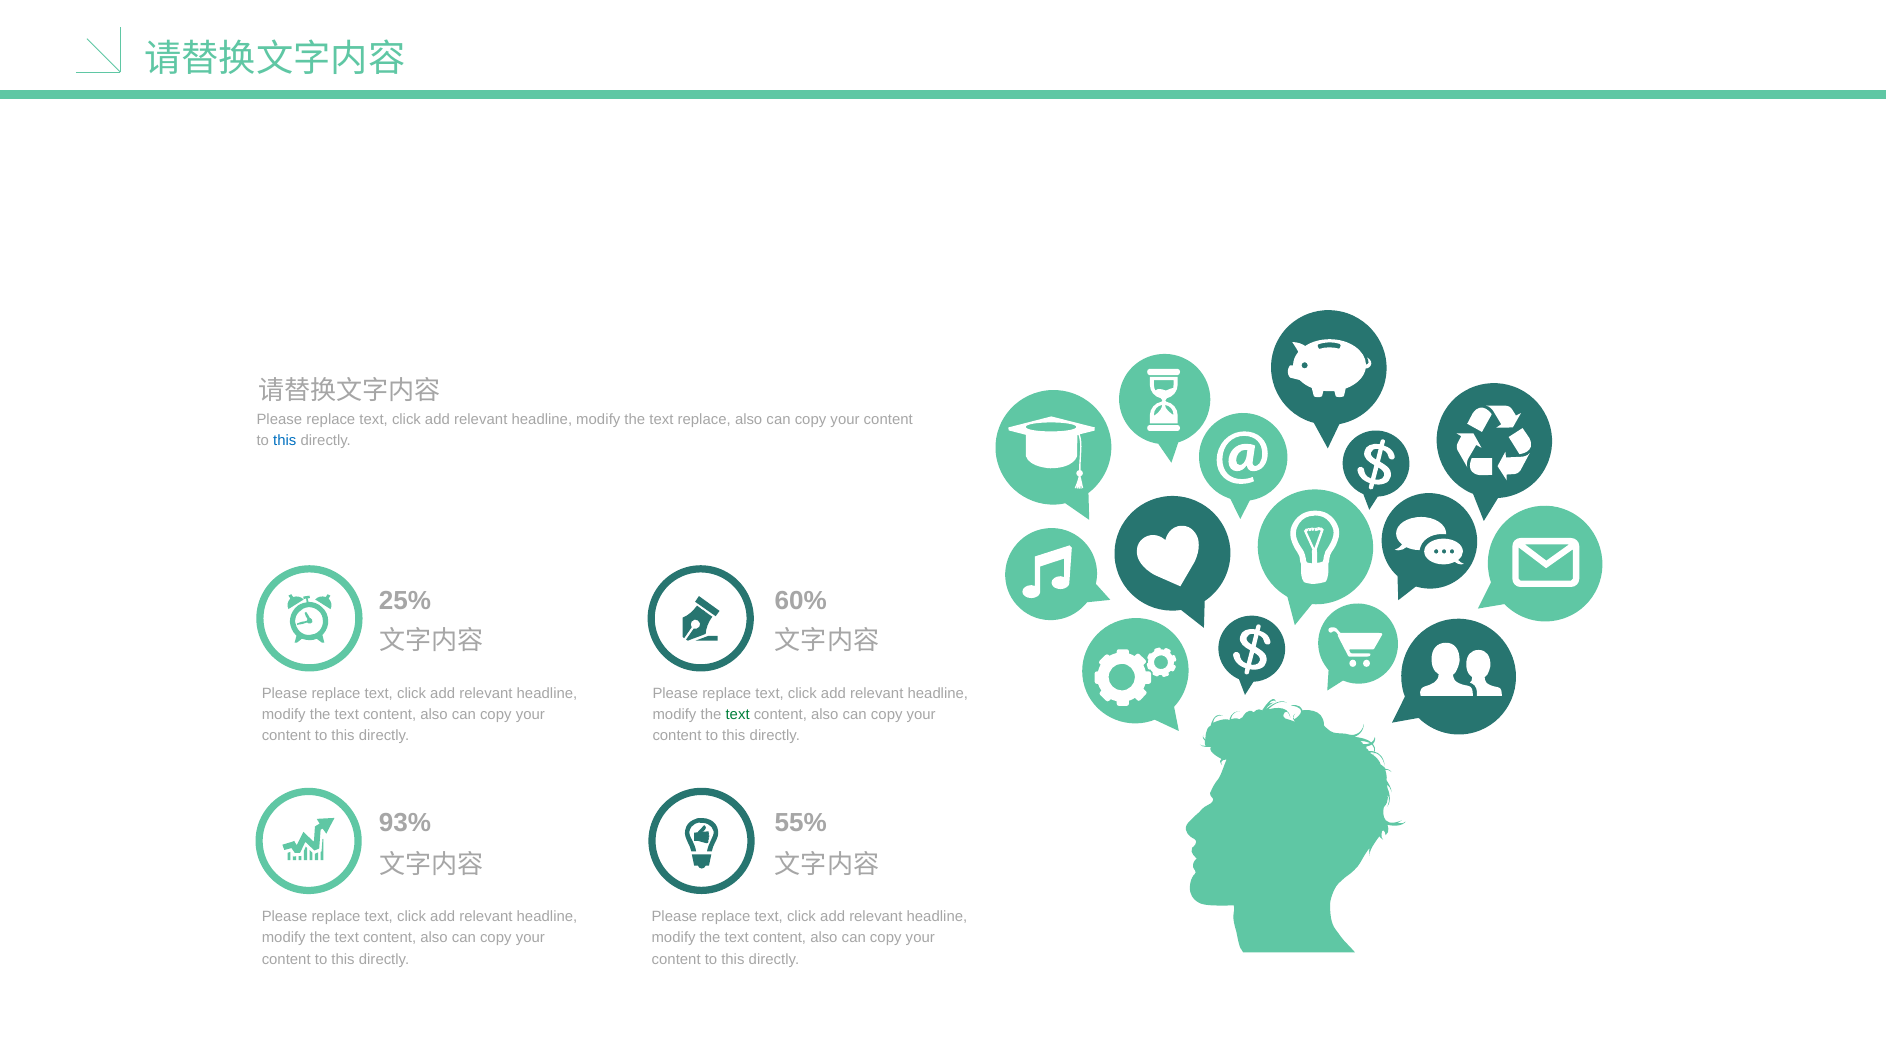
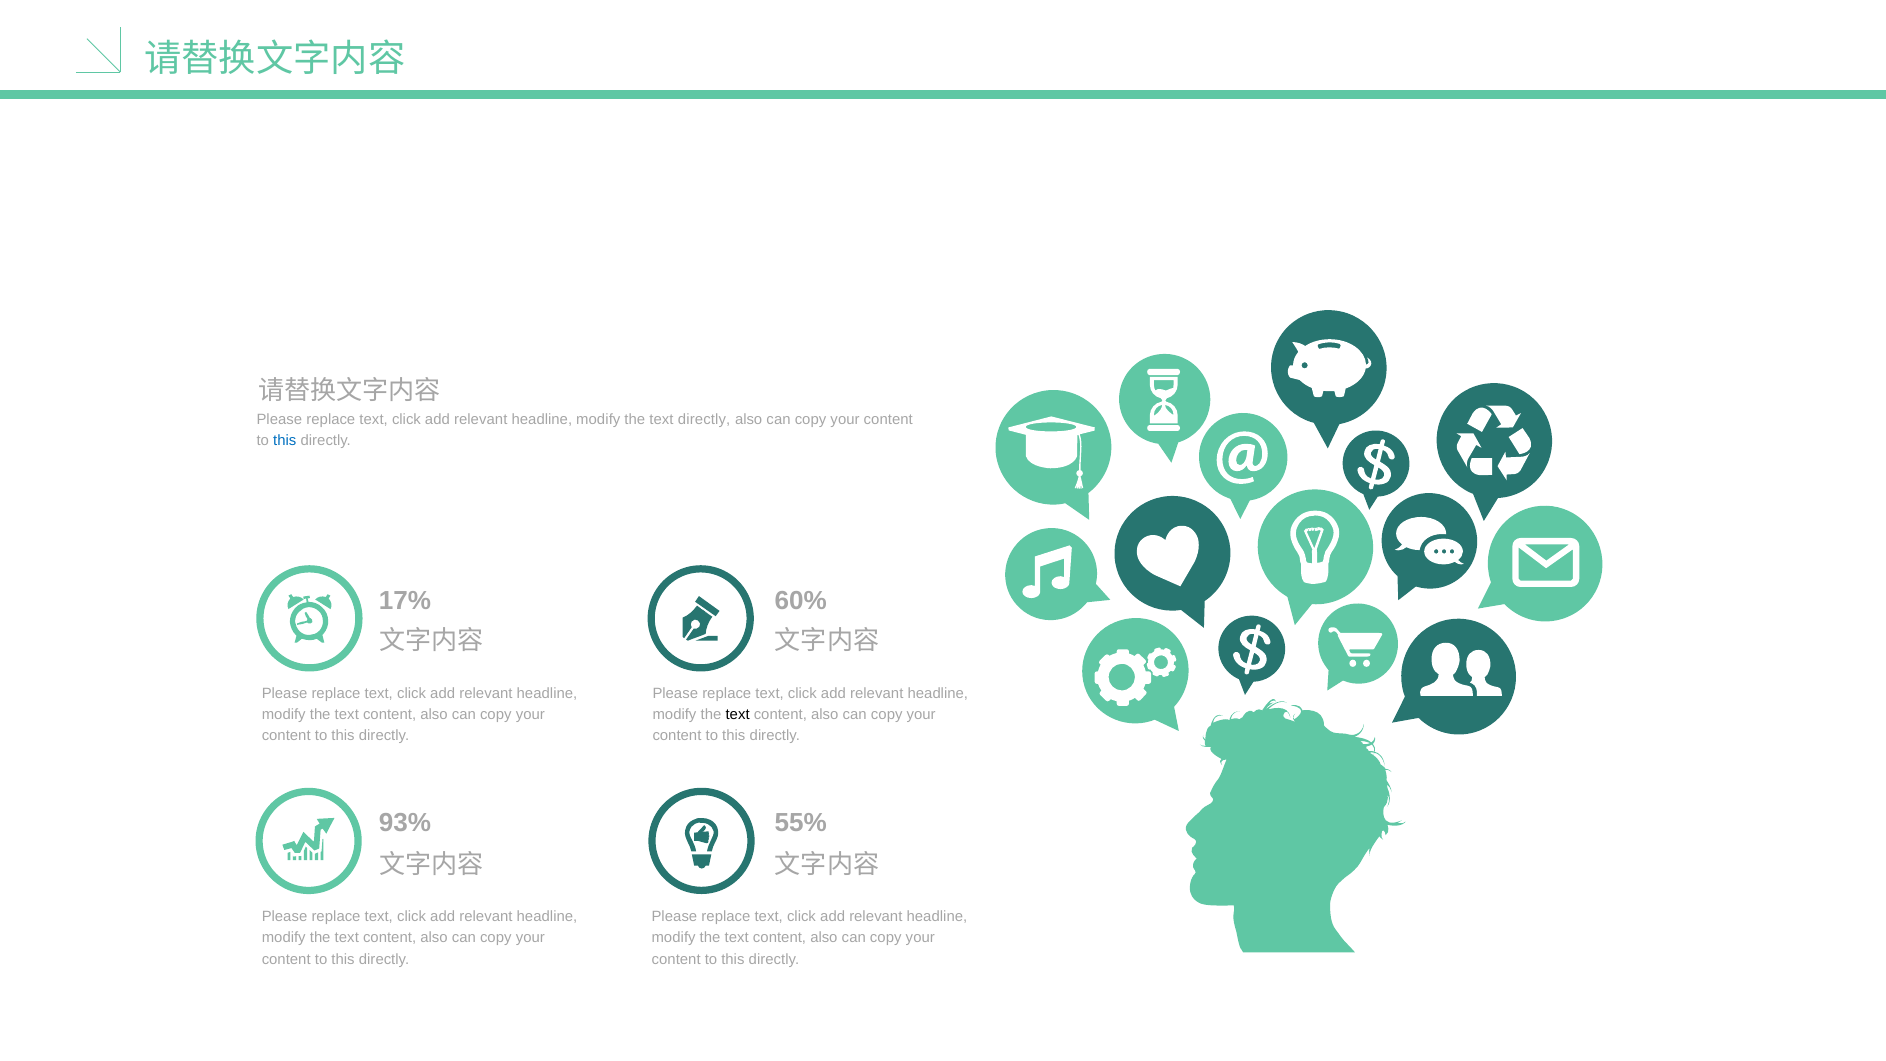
text replace: replace -> directly
25%: 25% -> 17%
text at (738, 714) colour: green -> black
